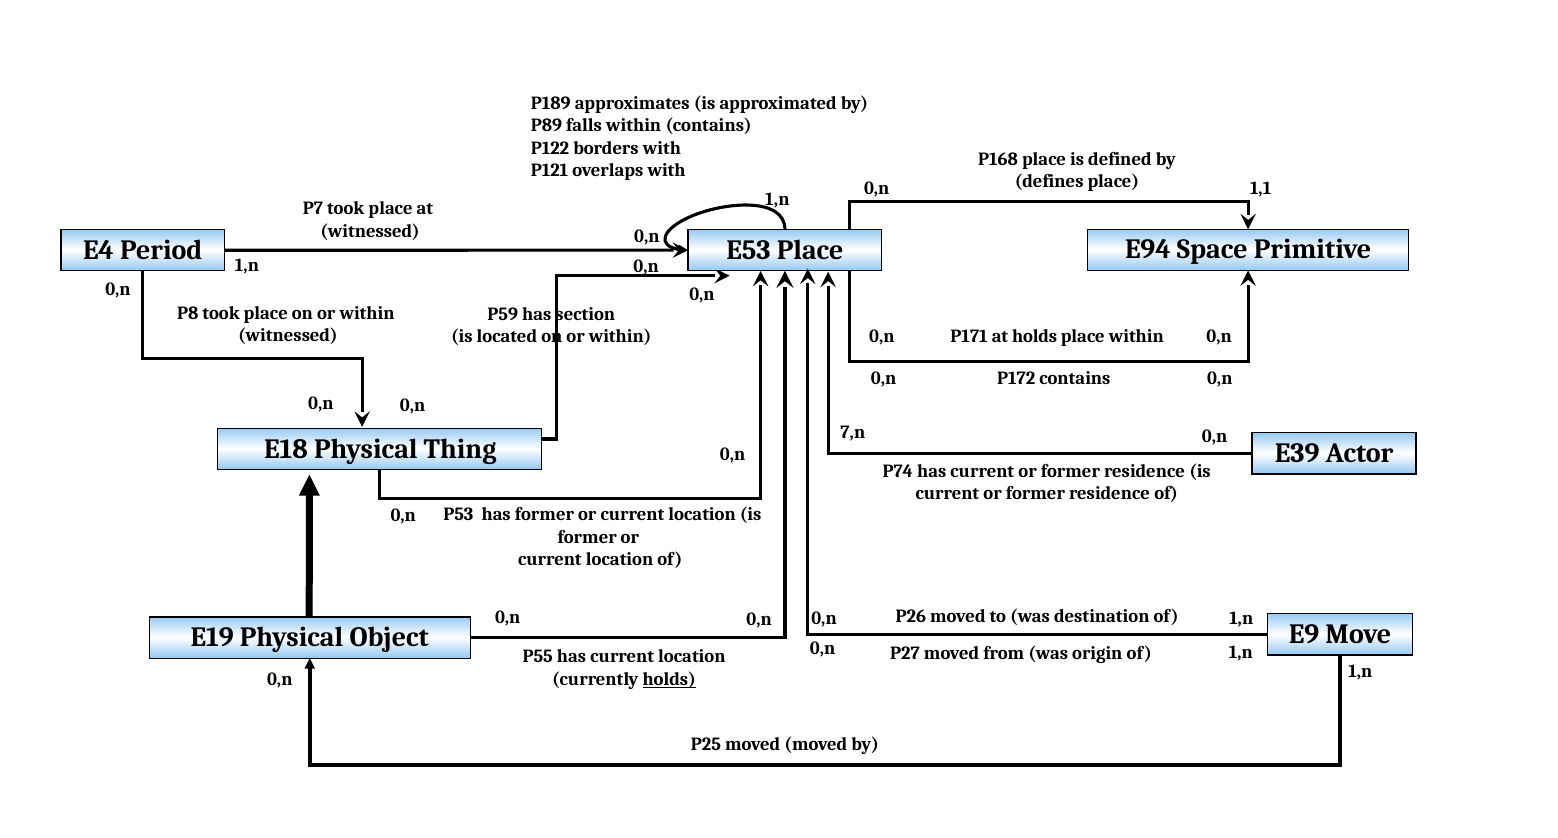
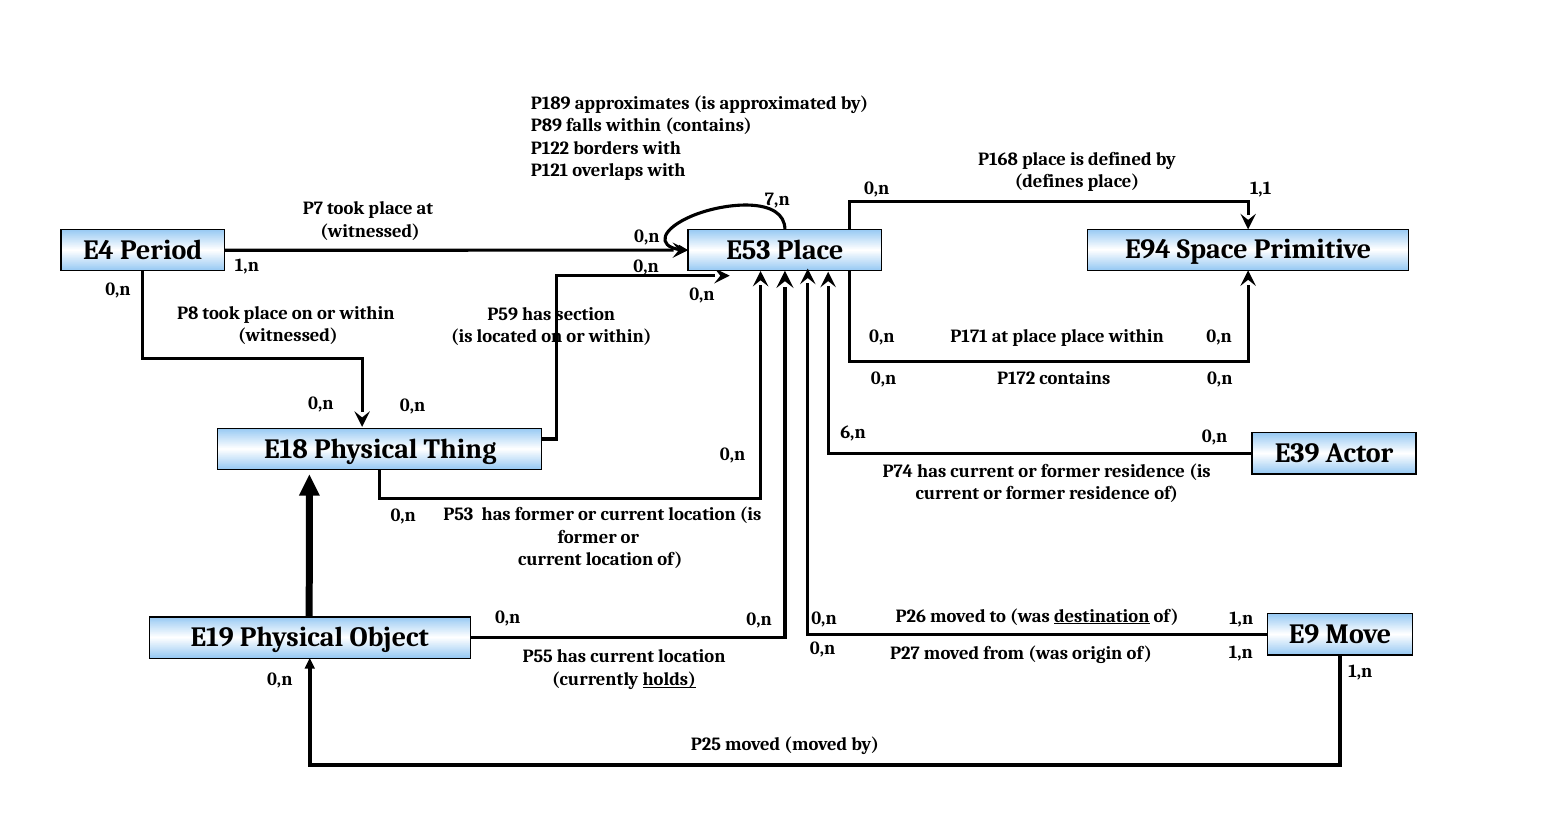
1,n at (777, 200): 1,n -> 7,n
at holds: holds -> place
7,n: 7,n -> 6,n
destination underline: none -> present
